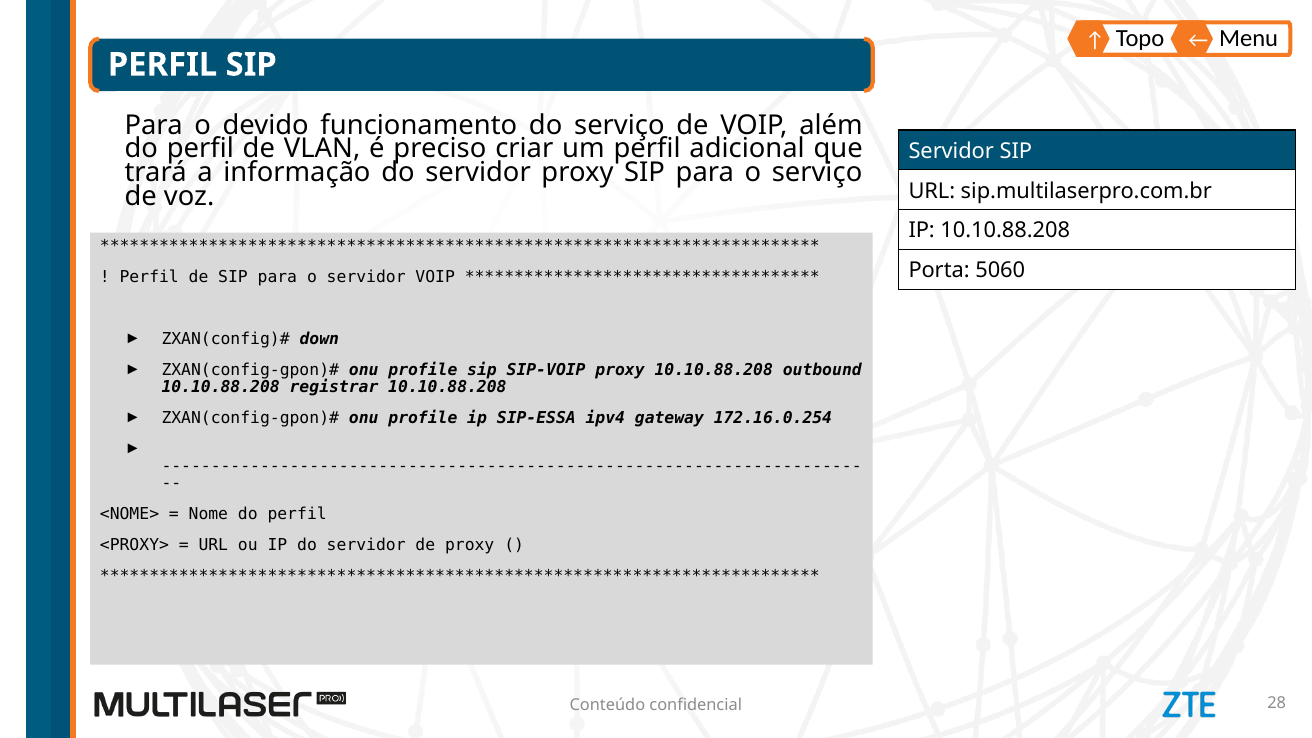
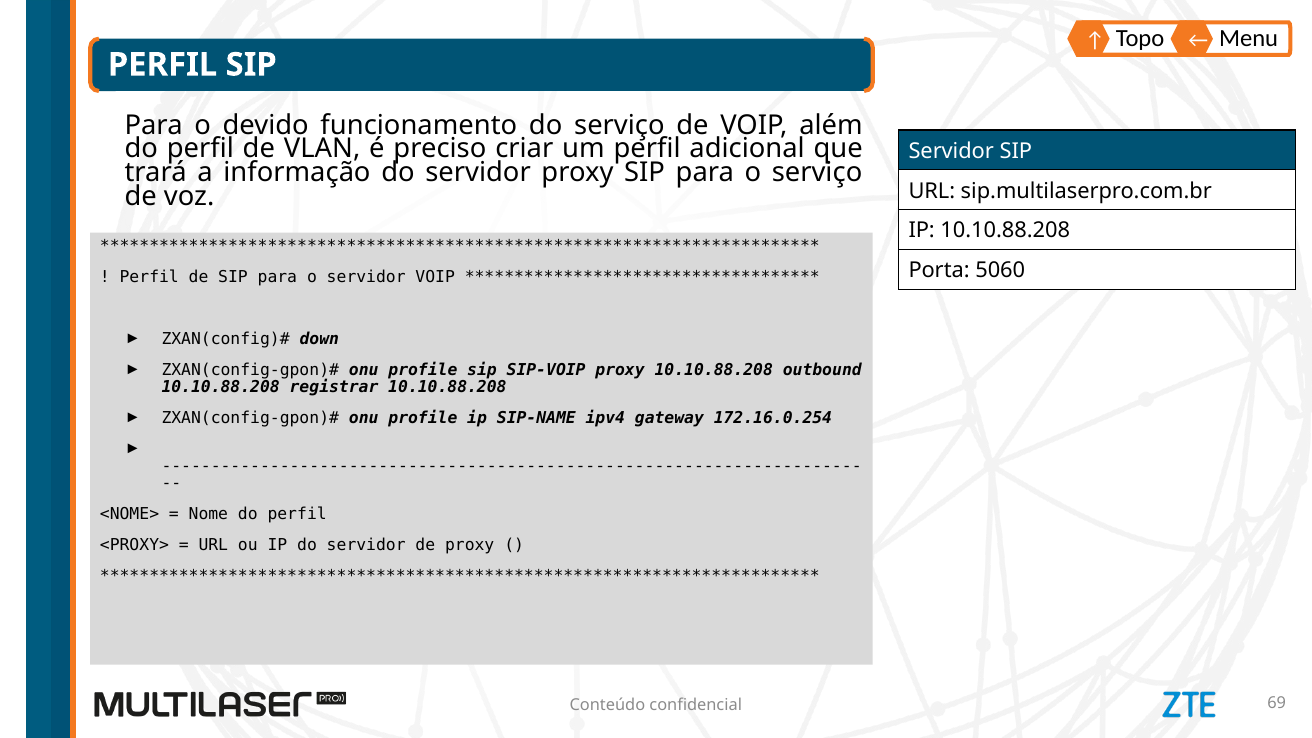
SIP-ESSA: SIP-ESSA -> SIP-NAME
28: 28 -> 69
